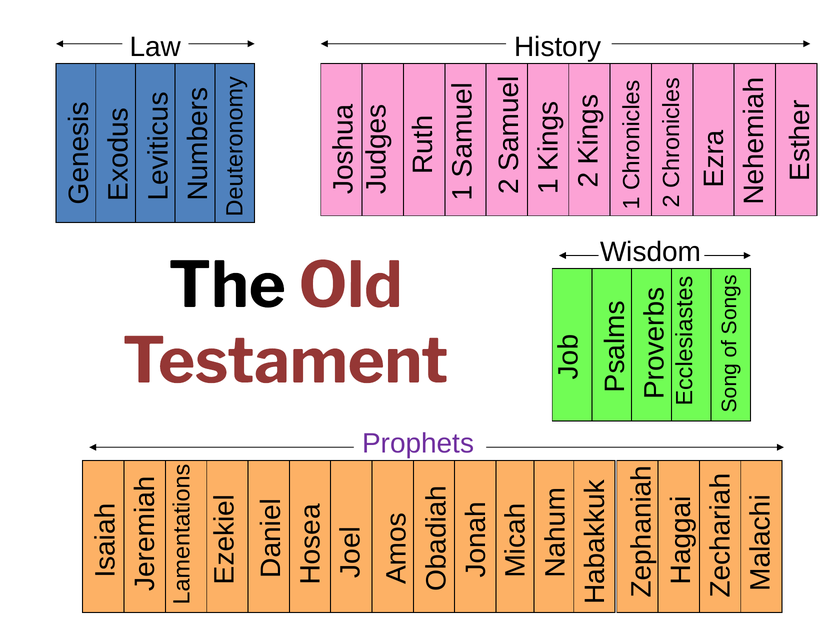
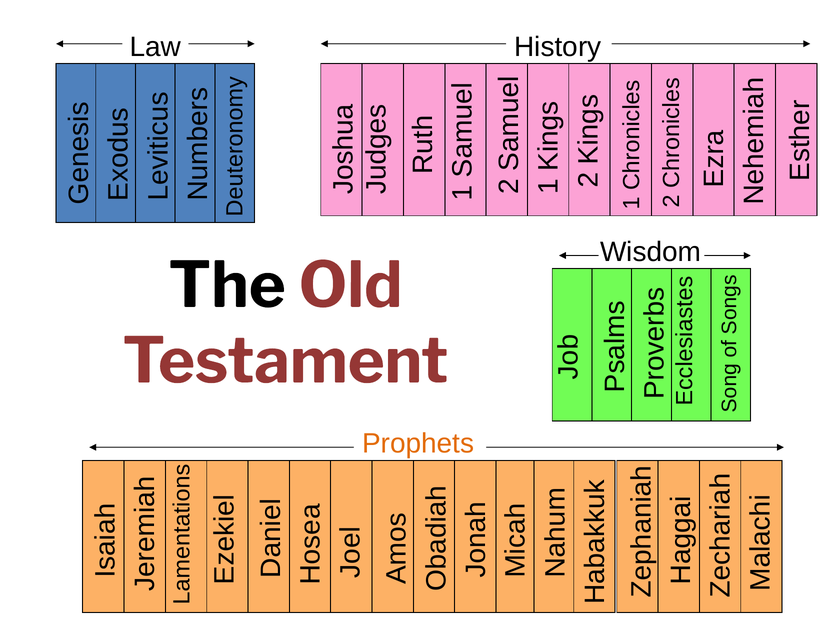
Prophets colour: purple -> orange
